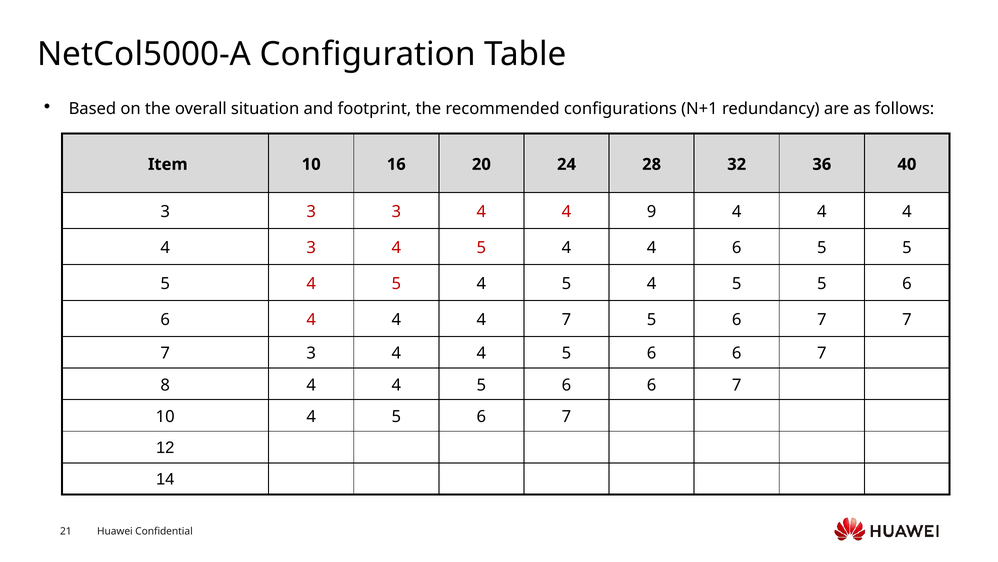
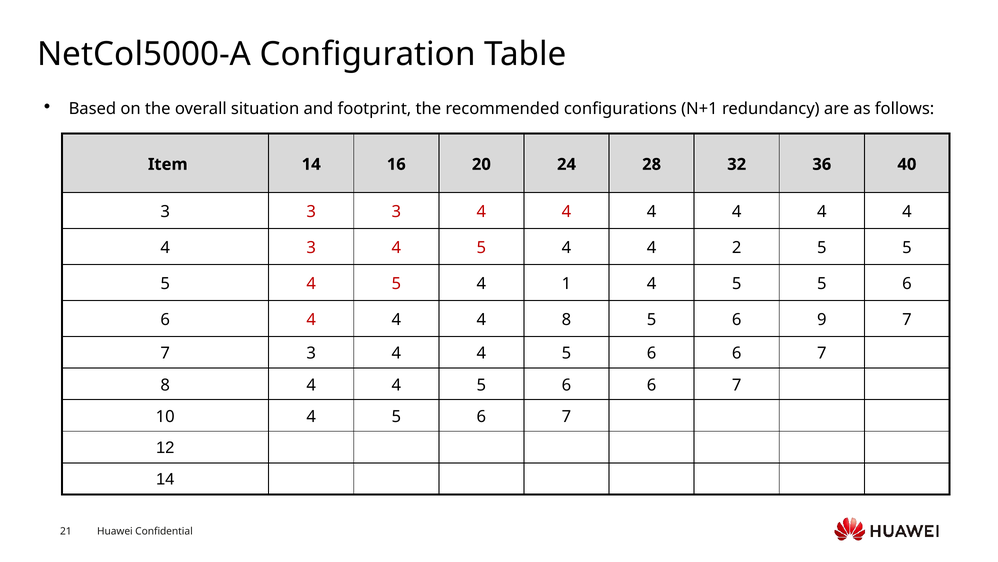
Item 10: 10 -> 14
3 4 4 9: 9 -> 4
4 6: 6 -> 2
5 at (566, 283): 5 -> 1
4 7: 7 -> 8
7 at (822, 319): 7 -> 9
